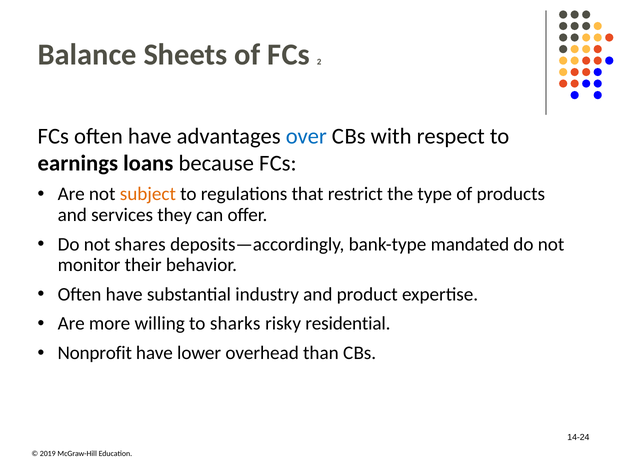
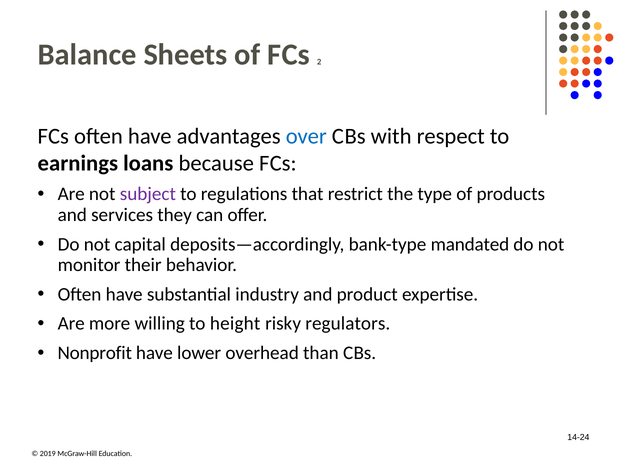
subject colour: orange -> purple
shares: shares -> capital
sharks: sharks -> height
residential: residential -> regulators
